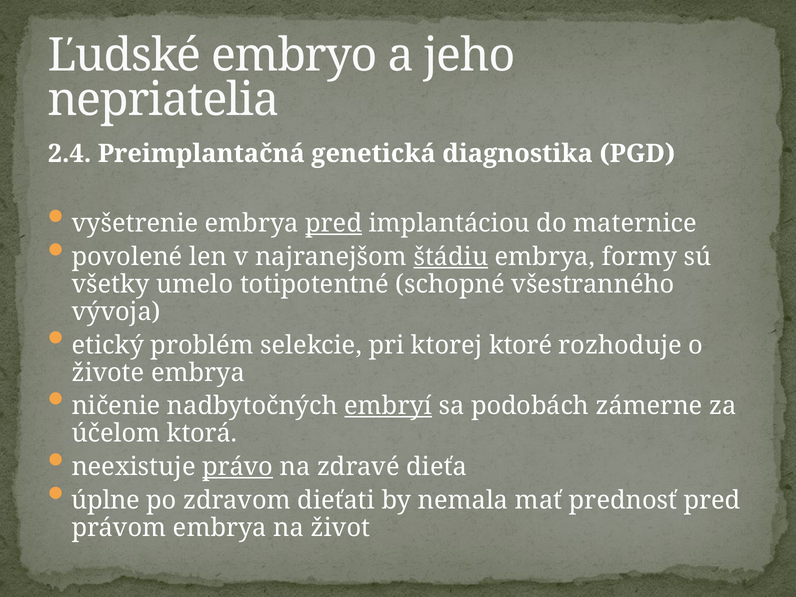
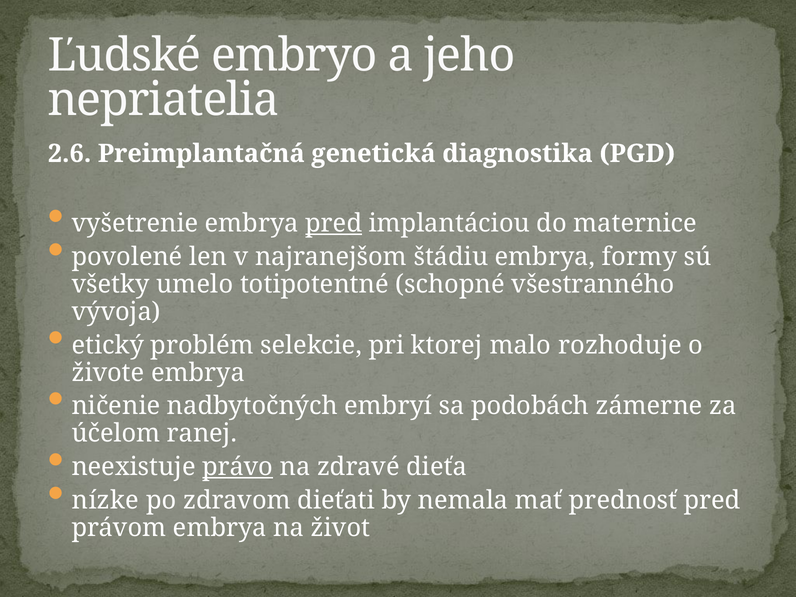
2.4: 2.4 -> 2.6
štádiu underline: present -> none
ktoré: ktoré -> malo
embryí underline: present -> none
ktorá: ktorá -> ranej
úplne: úplne -> nízke
